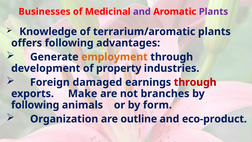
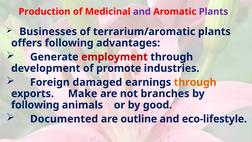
Businesses: Businesses -> Production
Knowledge: Knowledge -> Businesses
employment colour: orange -> red
property: property -> promote
through at (195, 82) colour: red -> orange
form: form -> good
Organization: Organization -> Documented
eco-product: eco-product -> eco-lifestyle
